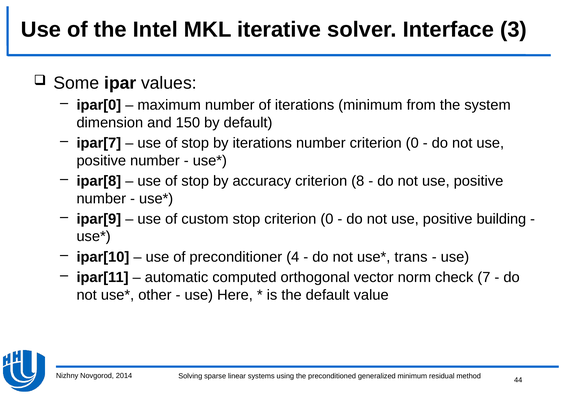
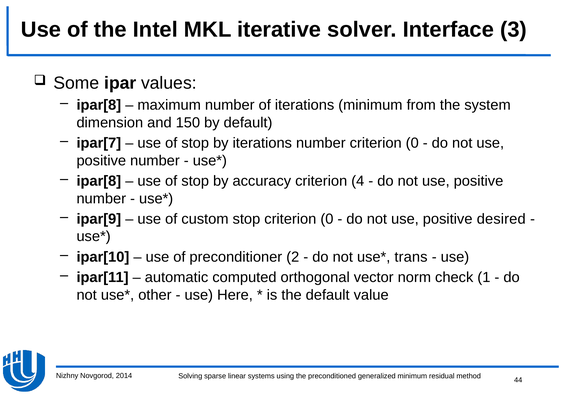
ipar[0 at (99, 105): ipar[0 -> ipar[8
8: 8 -> 4
building: building -> desired
4: 4 -> 2
7: 7 -> 1
